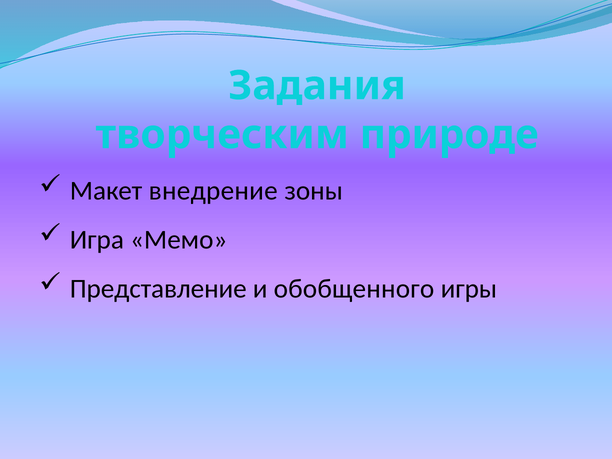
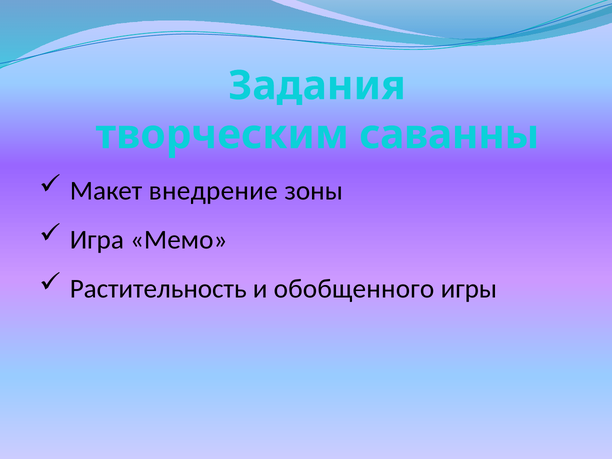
природе: природе -> саванны
Представление: Представление -> Растительность
